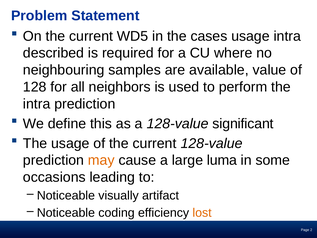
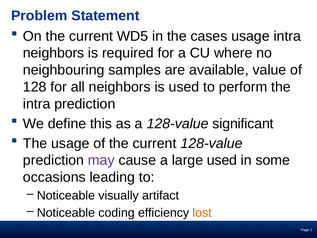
described at (54, 53): described -> neighbors
may colour: orange -> purple
large luma: luma -> used
